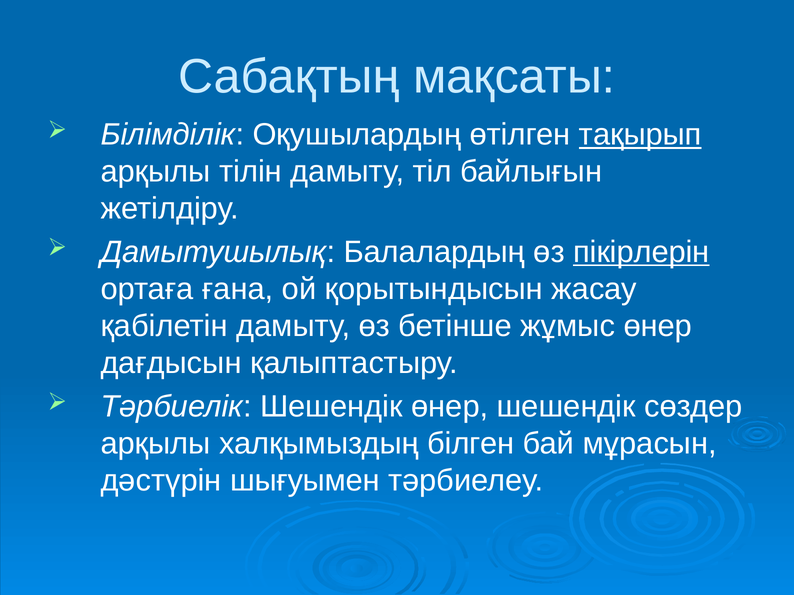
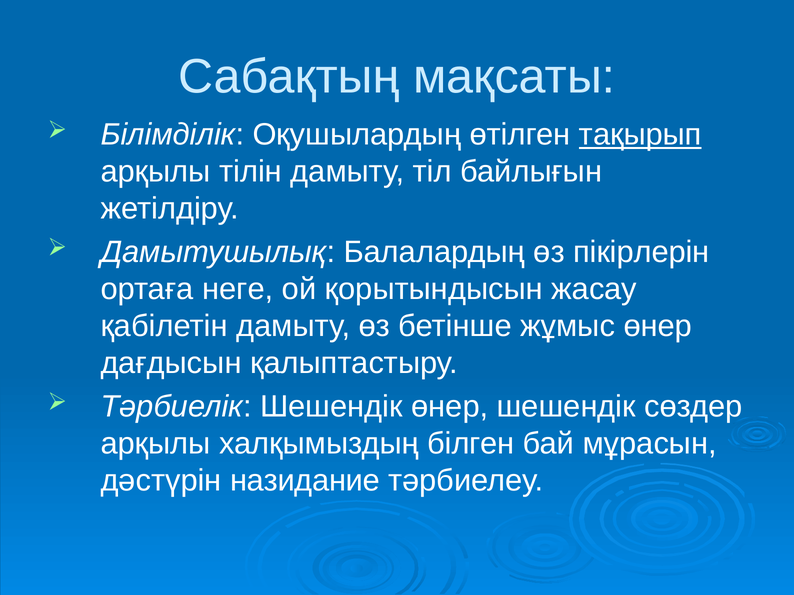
пікірлерін underline: present -> none
ғана: ғана -> неге
шығуымен: шығуымен -> назидание
